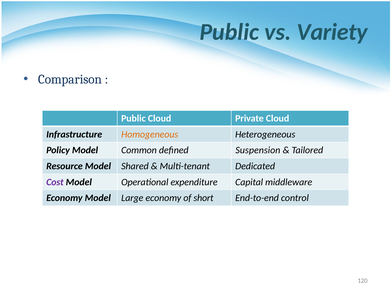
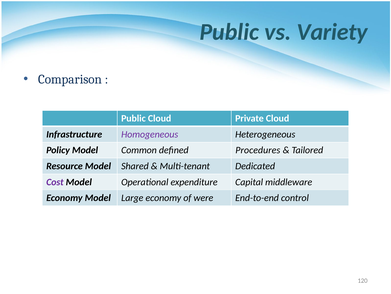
Homogeneous colour: orange -> purple
Suspension: Suspension -> Procedures
short: short -> were
